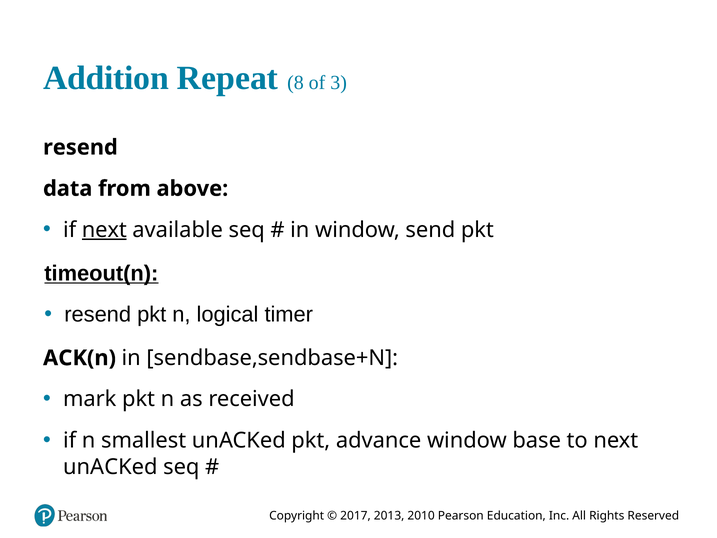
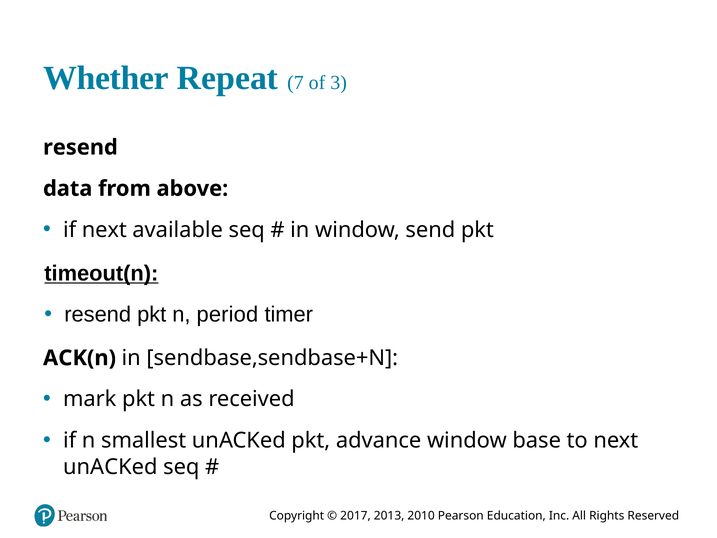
Addition: Addition -> Whether
8: 8 -> 7
next at (104, 230) underline: present -> none
logical: logical -> period
